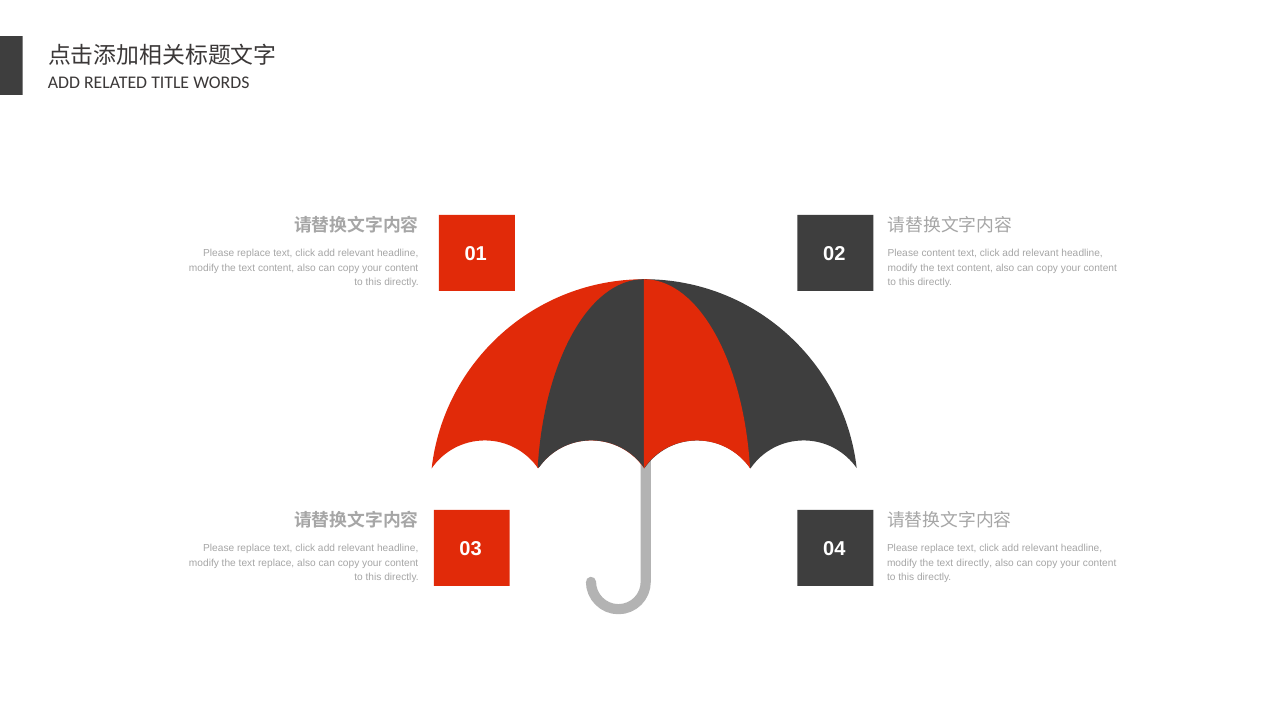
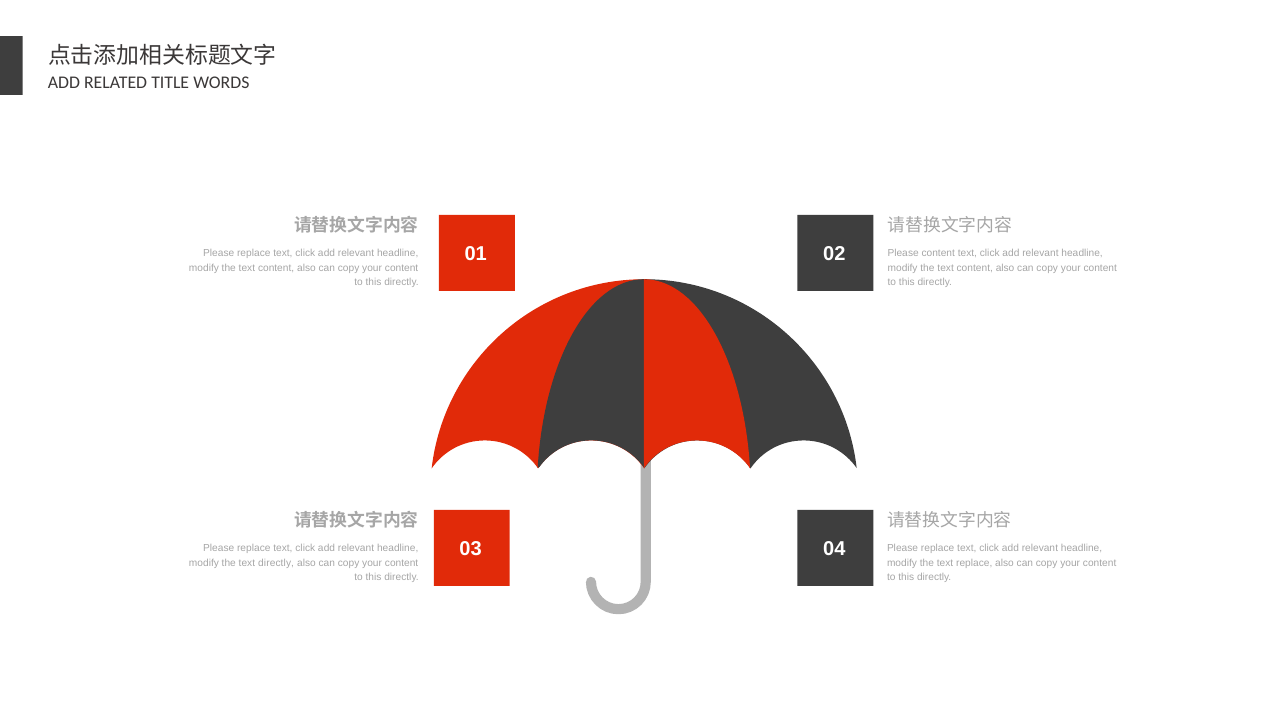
text replace: replace -> directly
text directly: directly -> replace
